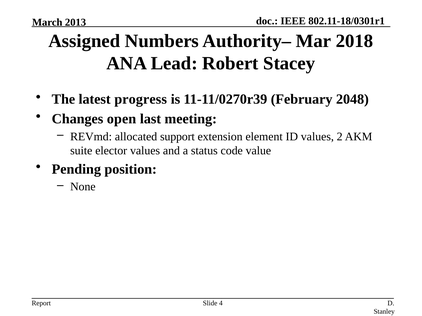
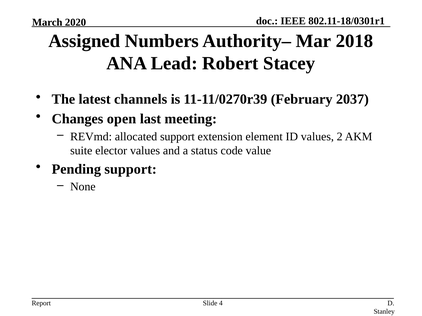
2013: 2013 -> 2020
progress: progress -> channels
2048: 2048 -> 2037
Pending position: position -> support
